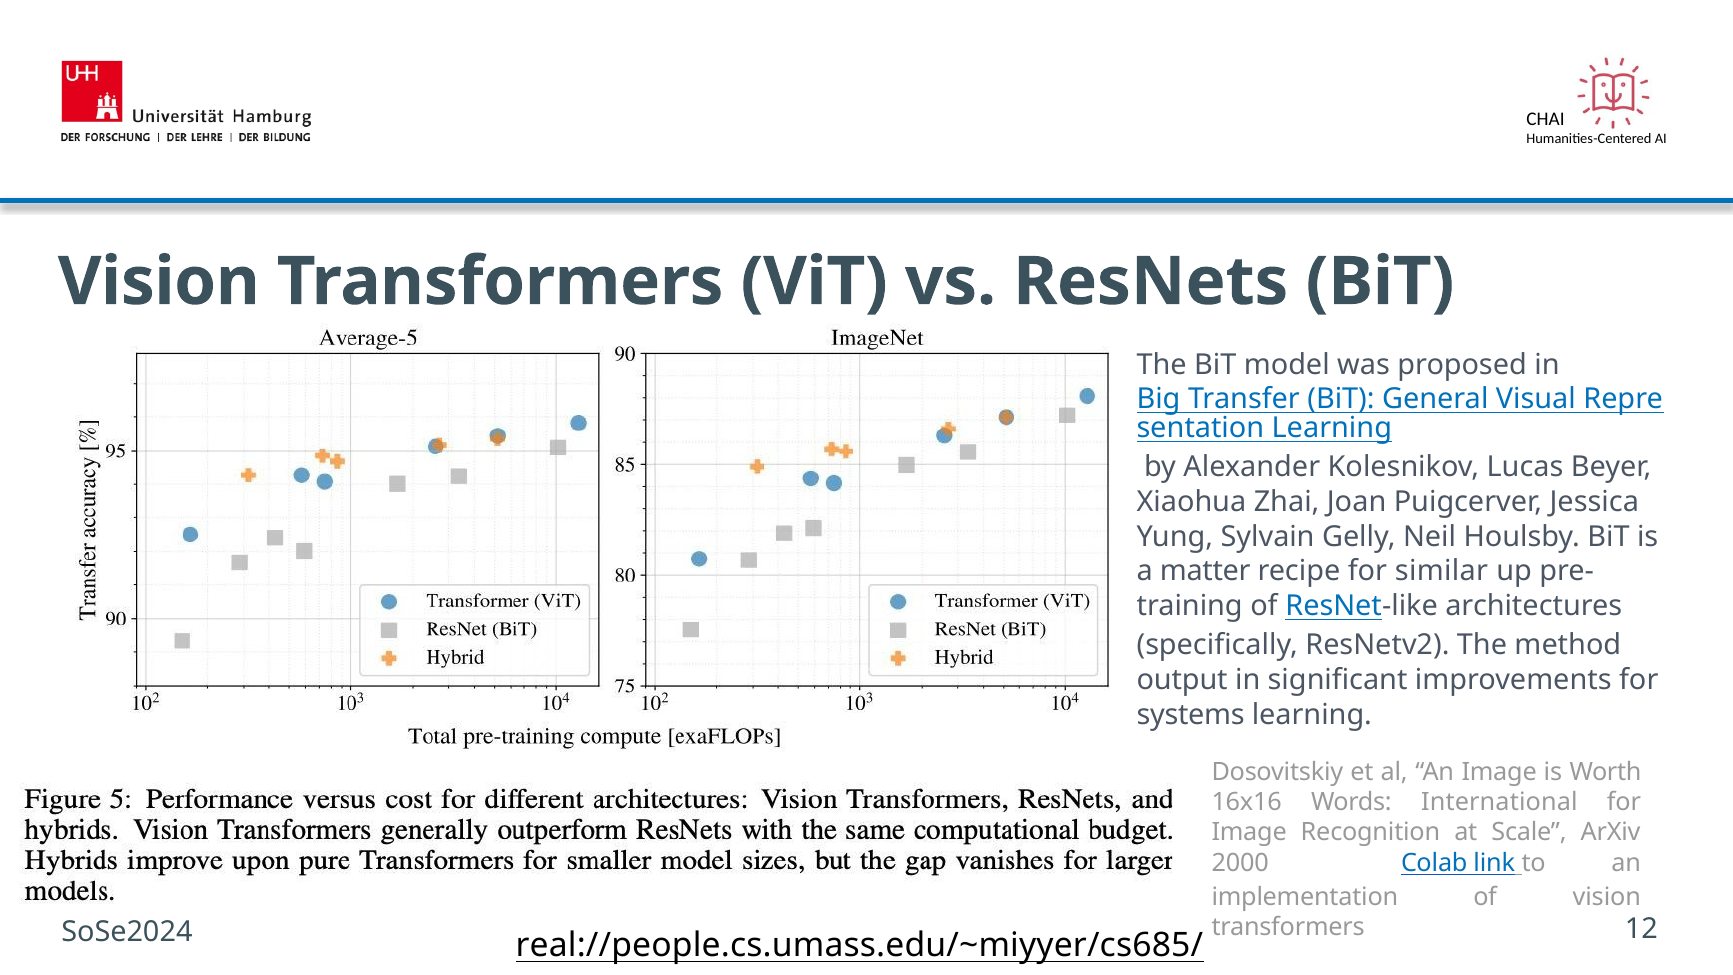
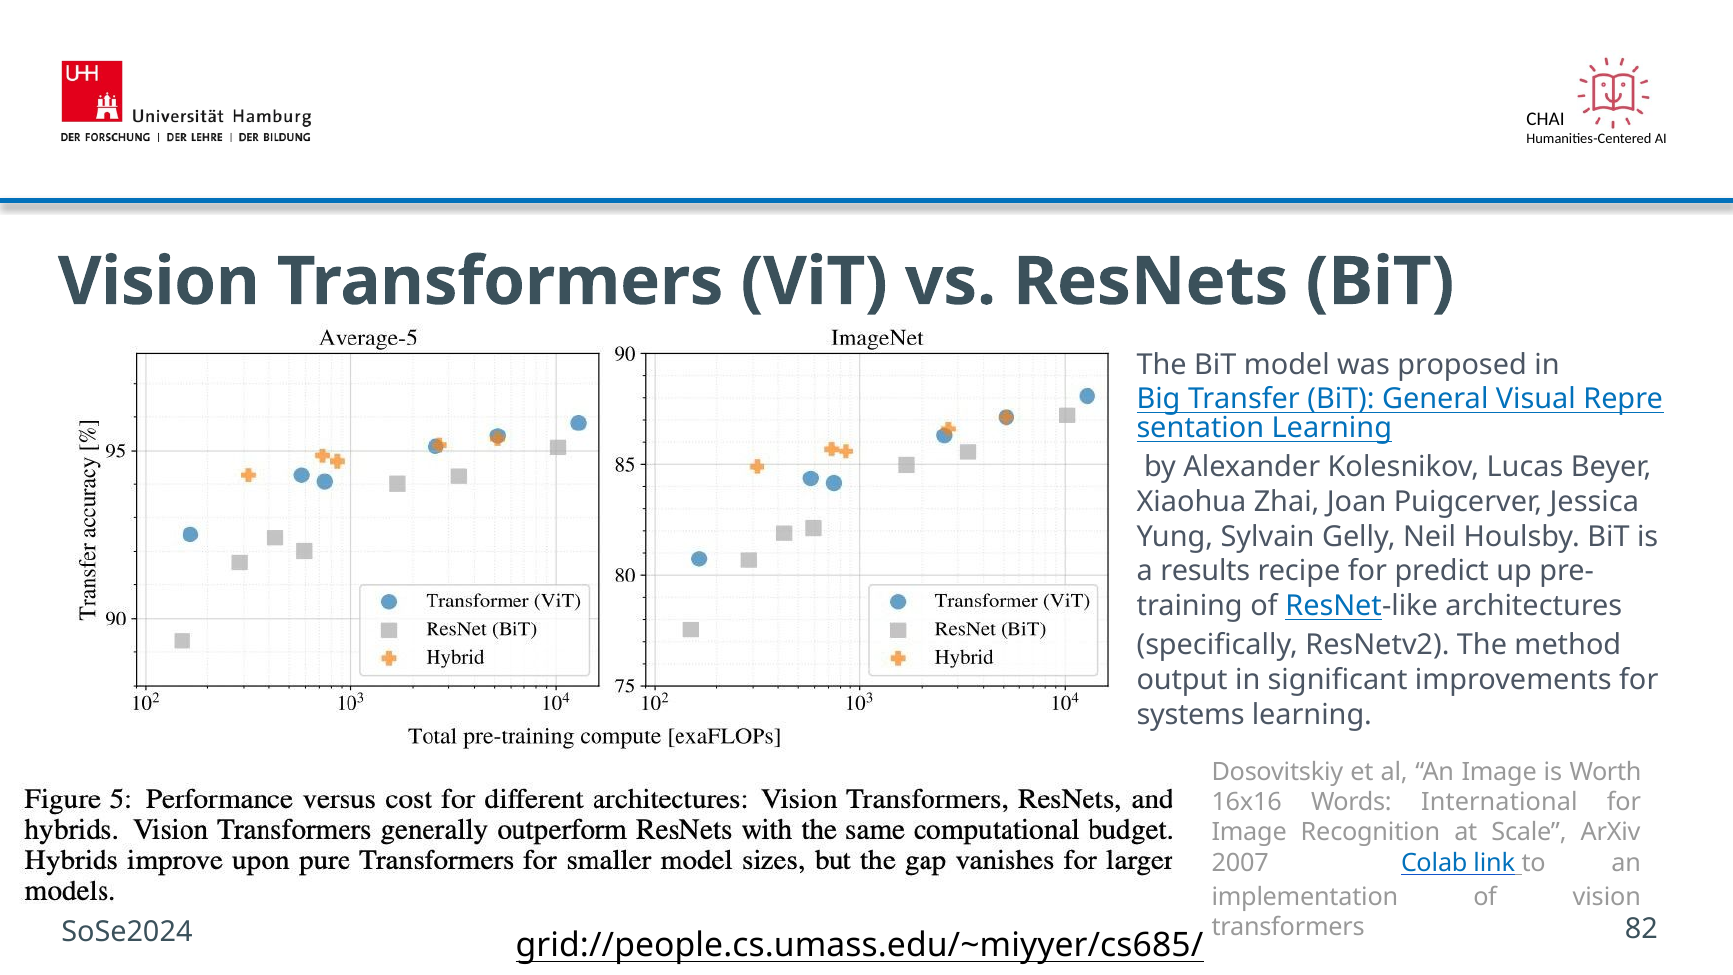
matter: matter -> results
similar: similar -> predict
2000: 2000 -> 2007
12: 12 -> 82
real://people.cs.umass.edu/~miyyer/cs685/: real://people.cs.umass.edu/~miyyer/cs685/ -> grid://people.cs.umass.edu/~miyyer/cs685/
